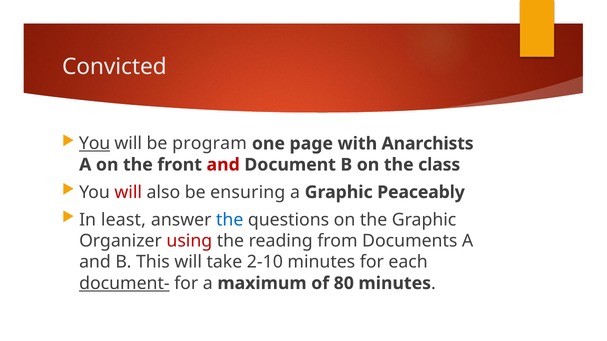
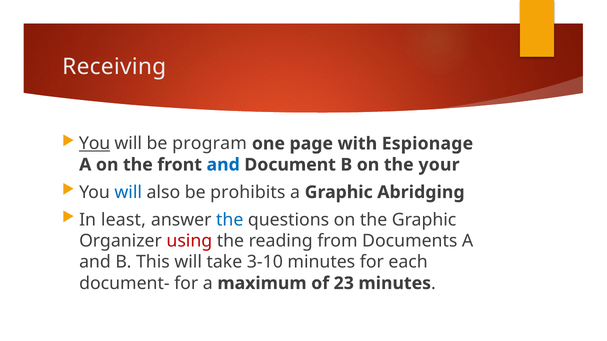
Convicted: Convicted -> Receiving
Anarchists: Anarchists -> Espionage
and at (223, 165) colour: red -> blue
class: class -> your
will at (128, 192) colour: red -> blue
ensuring: ensuring -> prohibits
Peaceably: Peaceably -> Abridging
2-10: 2-10 -> 3-10
document- underline: present -> none
80: 80 -> 23
